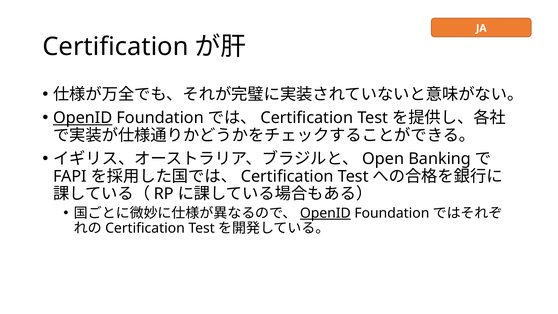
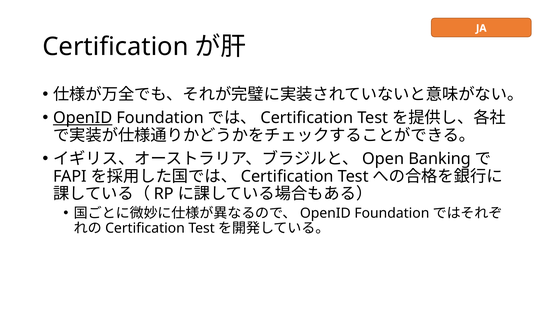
OpenID at (325, 213) underline: present -> none
